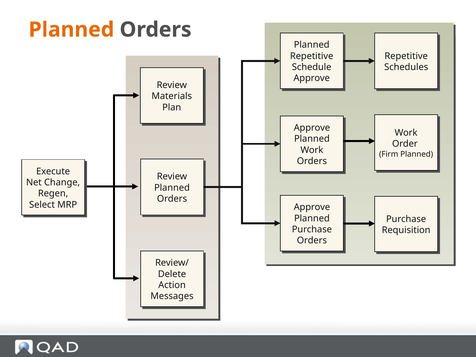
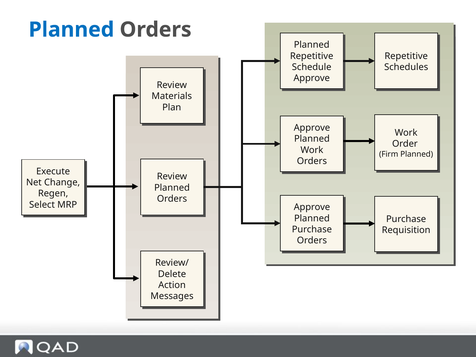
Planned at (71, 30) colour: orange -> blue
